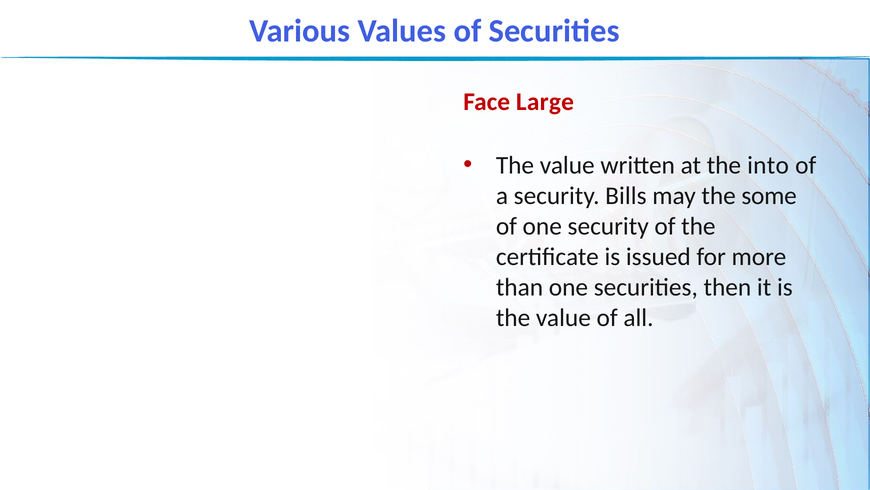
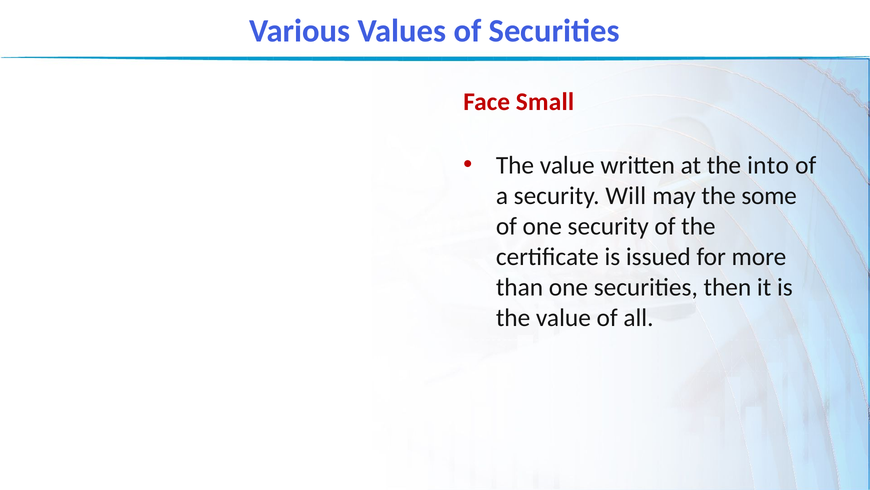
Large: Large -> Small
Bills: Bills -> Will
